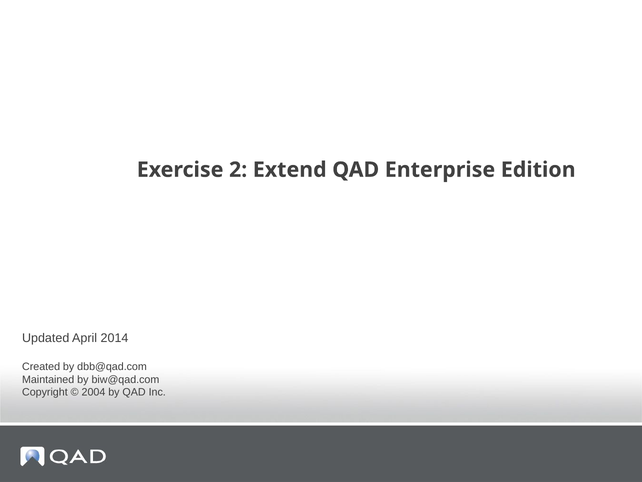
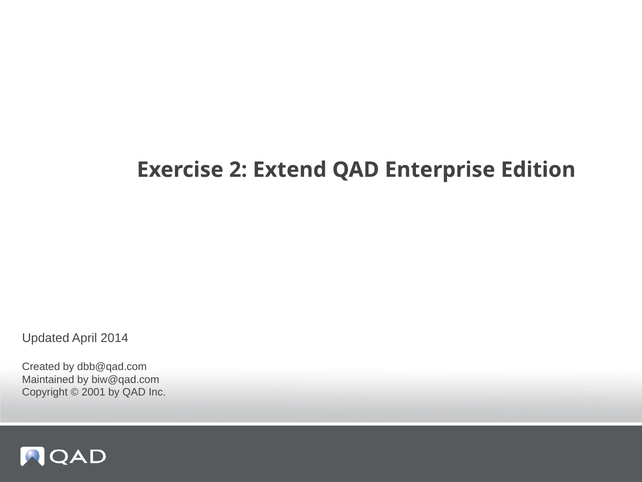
2004: 2004 -> 2001
